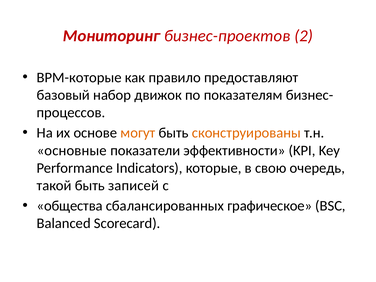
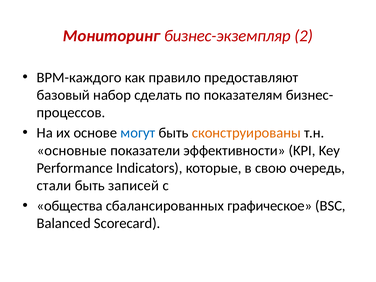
бизнес-проектов: бизнес-проектов -> бизнес-экземпляр
BPM-которые: BPM-которые -> BPM-каждого
движок: движок -> сделать
могут colour: orange -> blue
такой: такой -> стали
